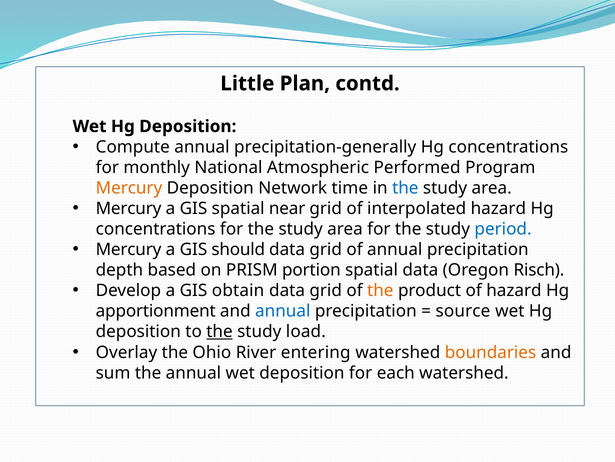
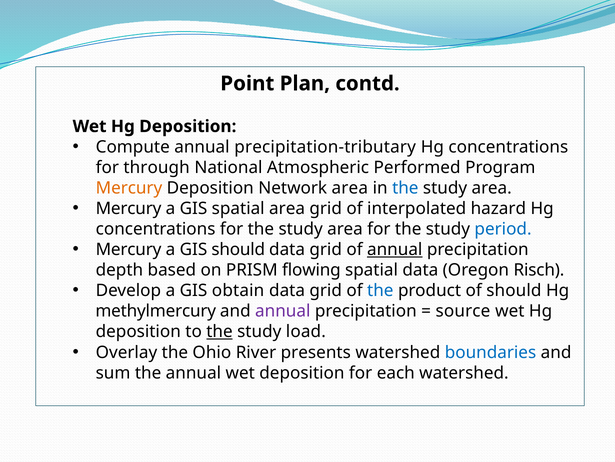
Little: Little -> Point
precipitation-generally: precipitation-generally -> precipitation-tributary
monthly: monthly -> through
Network time: time -> area
spatial near: near -> area
annual at (395, 249) underline: none -> present
portion: portion -> flowing
the at (380, 290) colour: orange -> blue
of hazard: hazard -> should
apportionment: apportionment -> methylmercury
annual at (283, 311) colour: blue -> purple
entering: entering -> presents
boundaries colour: orange -> blue
